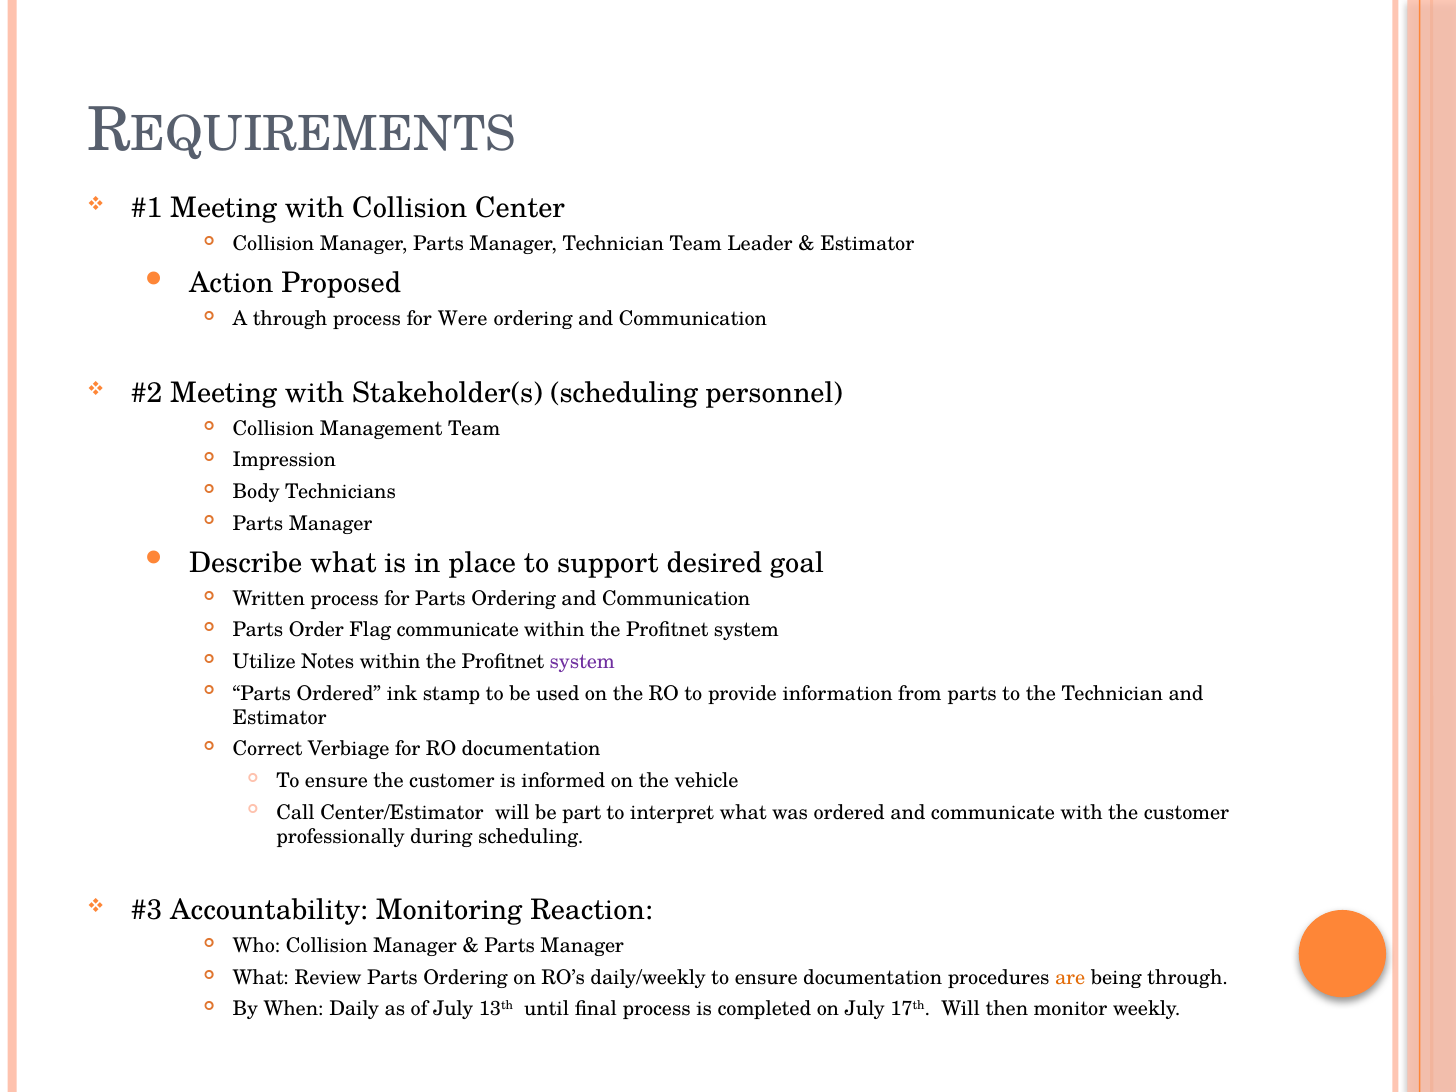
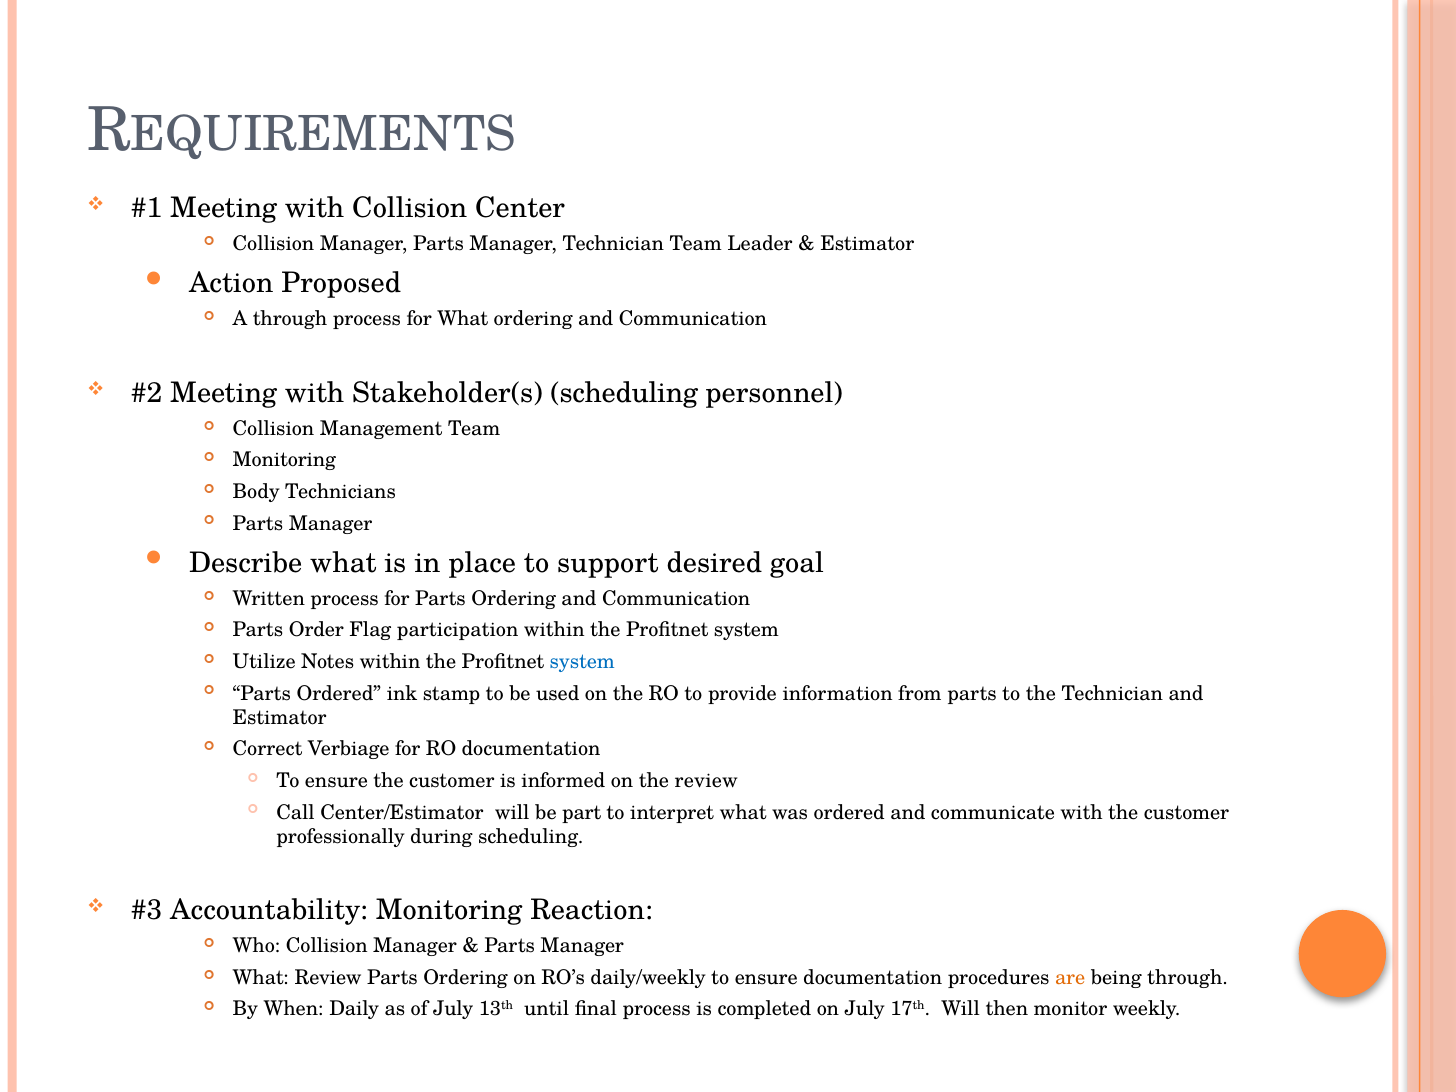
for Were: Were -> What
Impression at (284, 460): Impression -> Monitoring
Flag communicate: communicate -> participation
system at (582, 662) colour: purple -> blue
the vehicle: vehicle -> review
